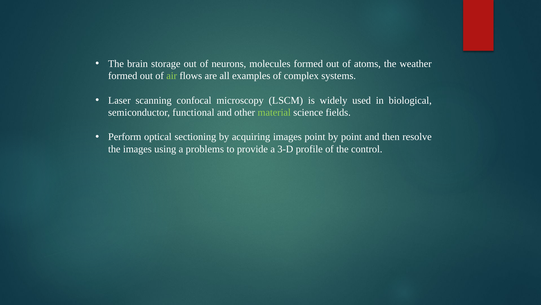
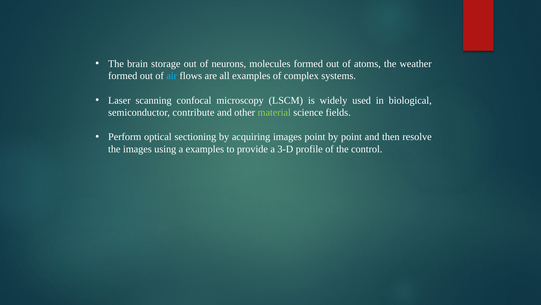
air colour: light green -> light blue
functional: functional -> contribute
a problems: problems -> examples
